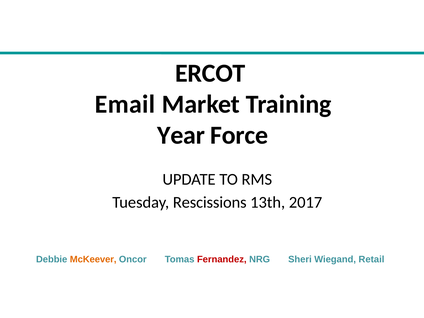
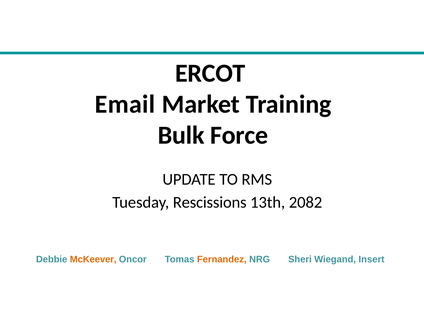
Year: Year -> Bulk
2017: 2017 -> 2082
Fernandez colour: red -> orange
Retail: Retail -> Insert
